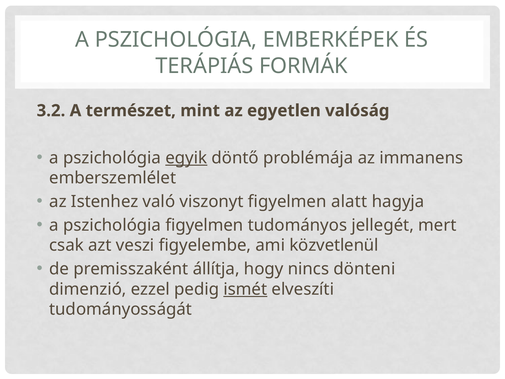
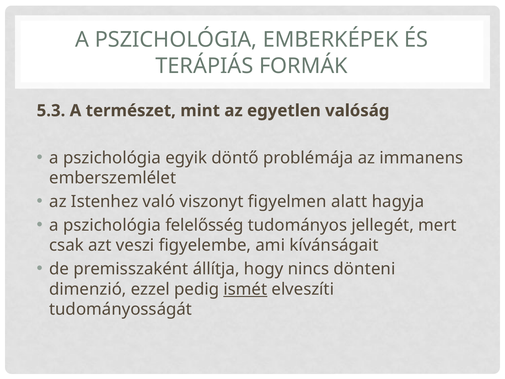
3.2: 3.2 -> 5.3
egyik underline: present -> none
pszichológia figyelmen: figyelmen -> felelősség
közvetlenül: közvetlenül -> kívánságait
